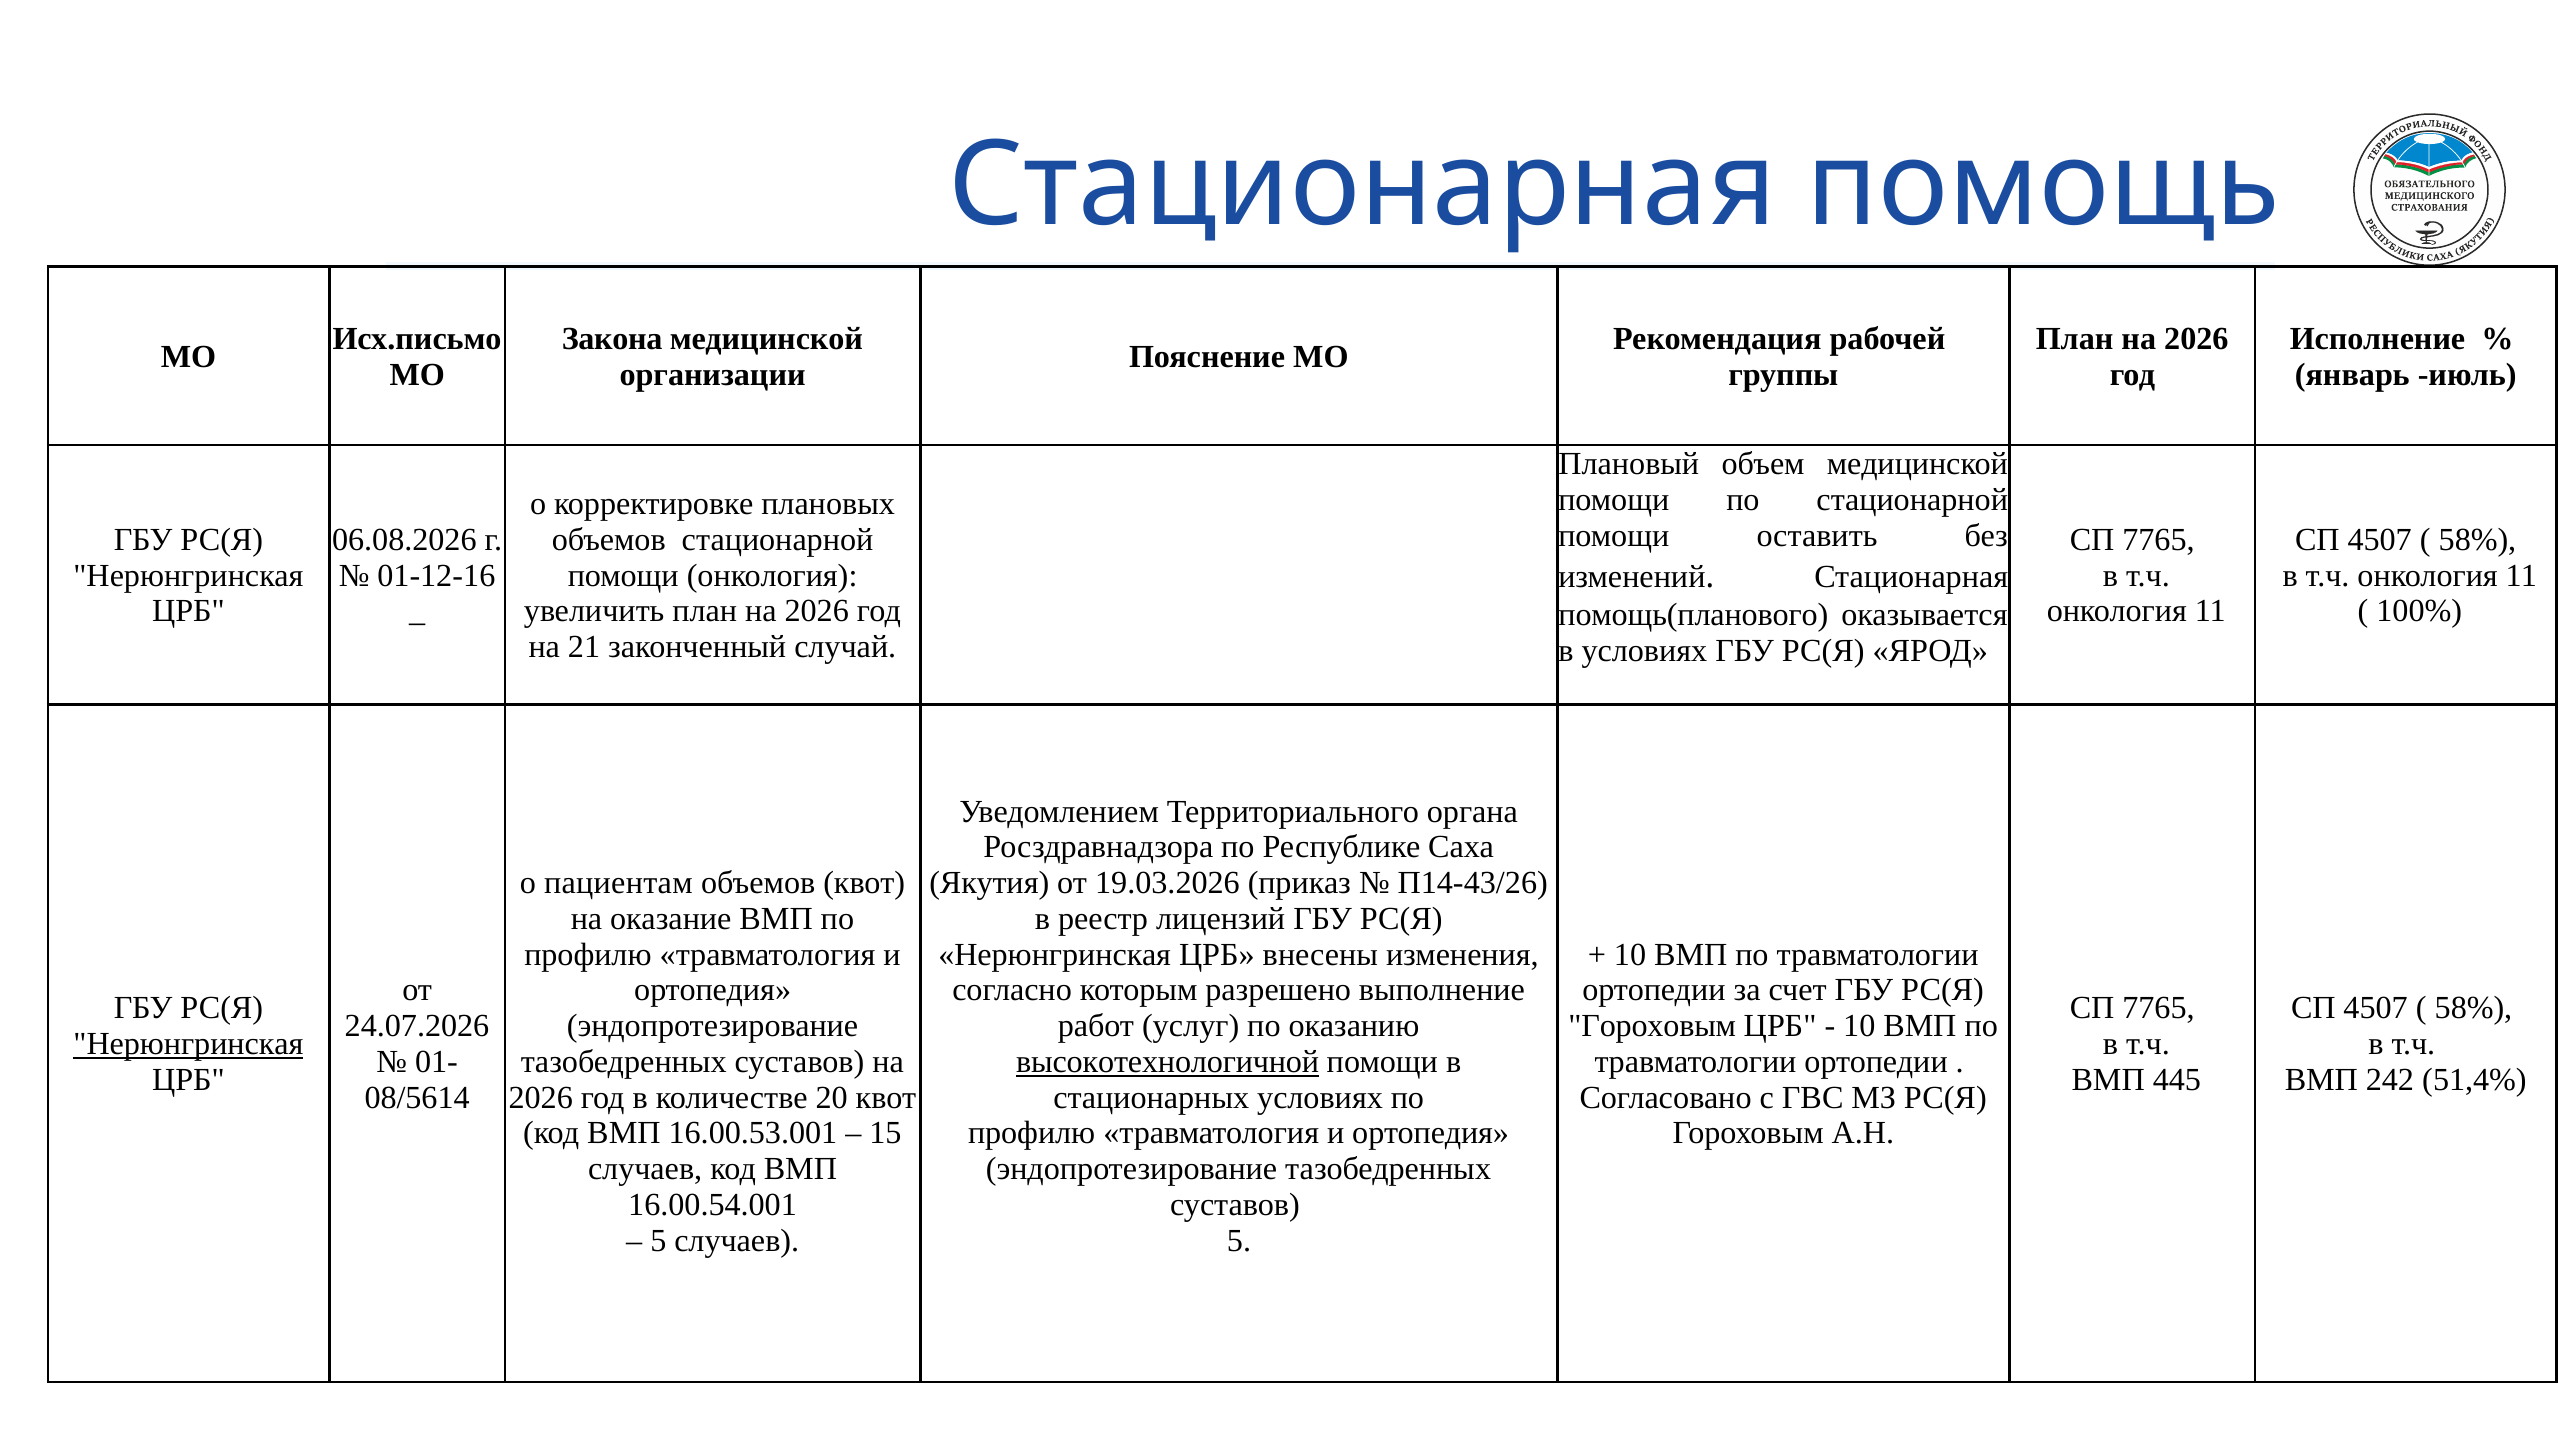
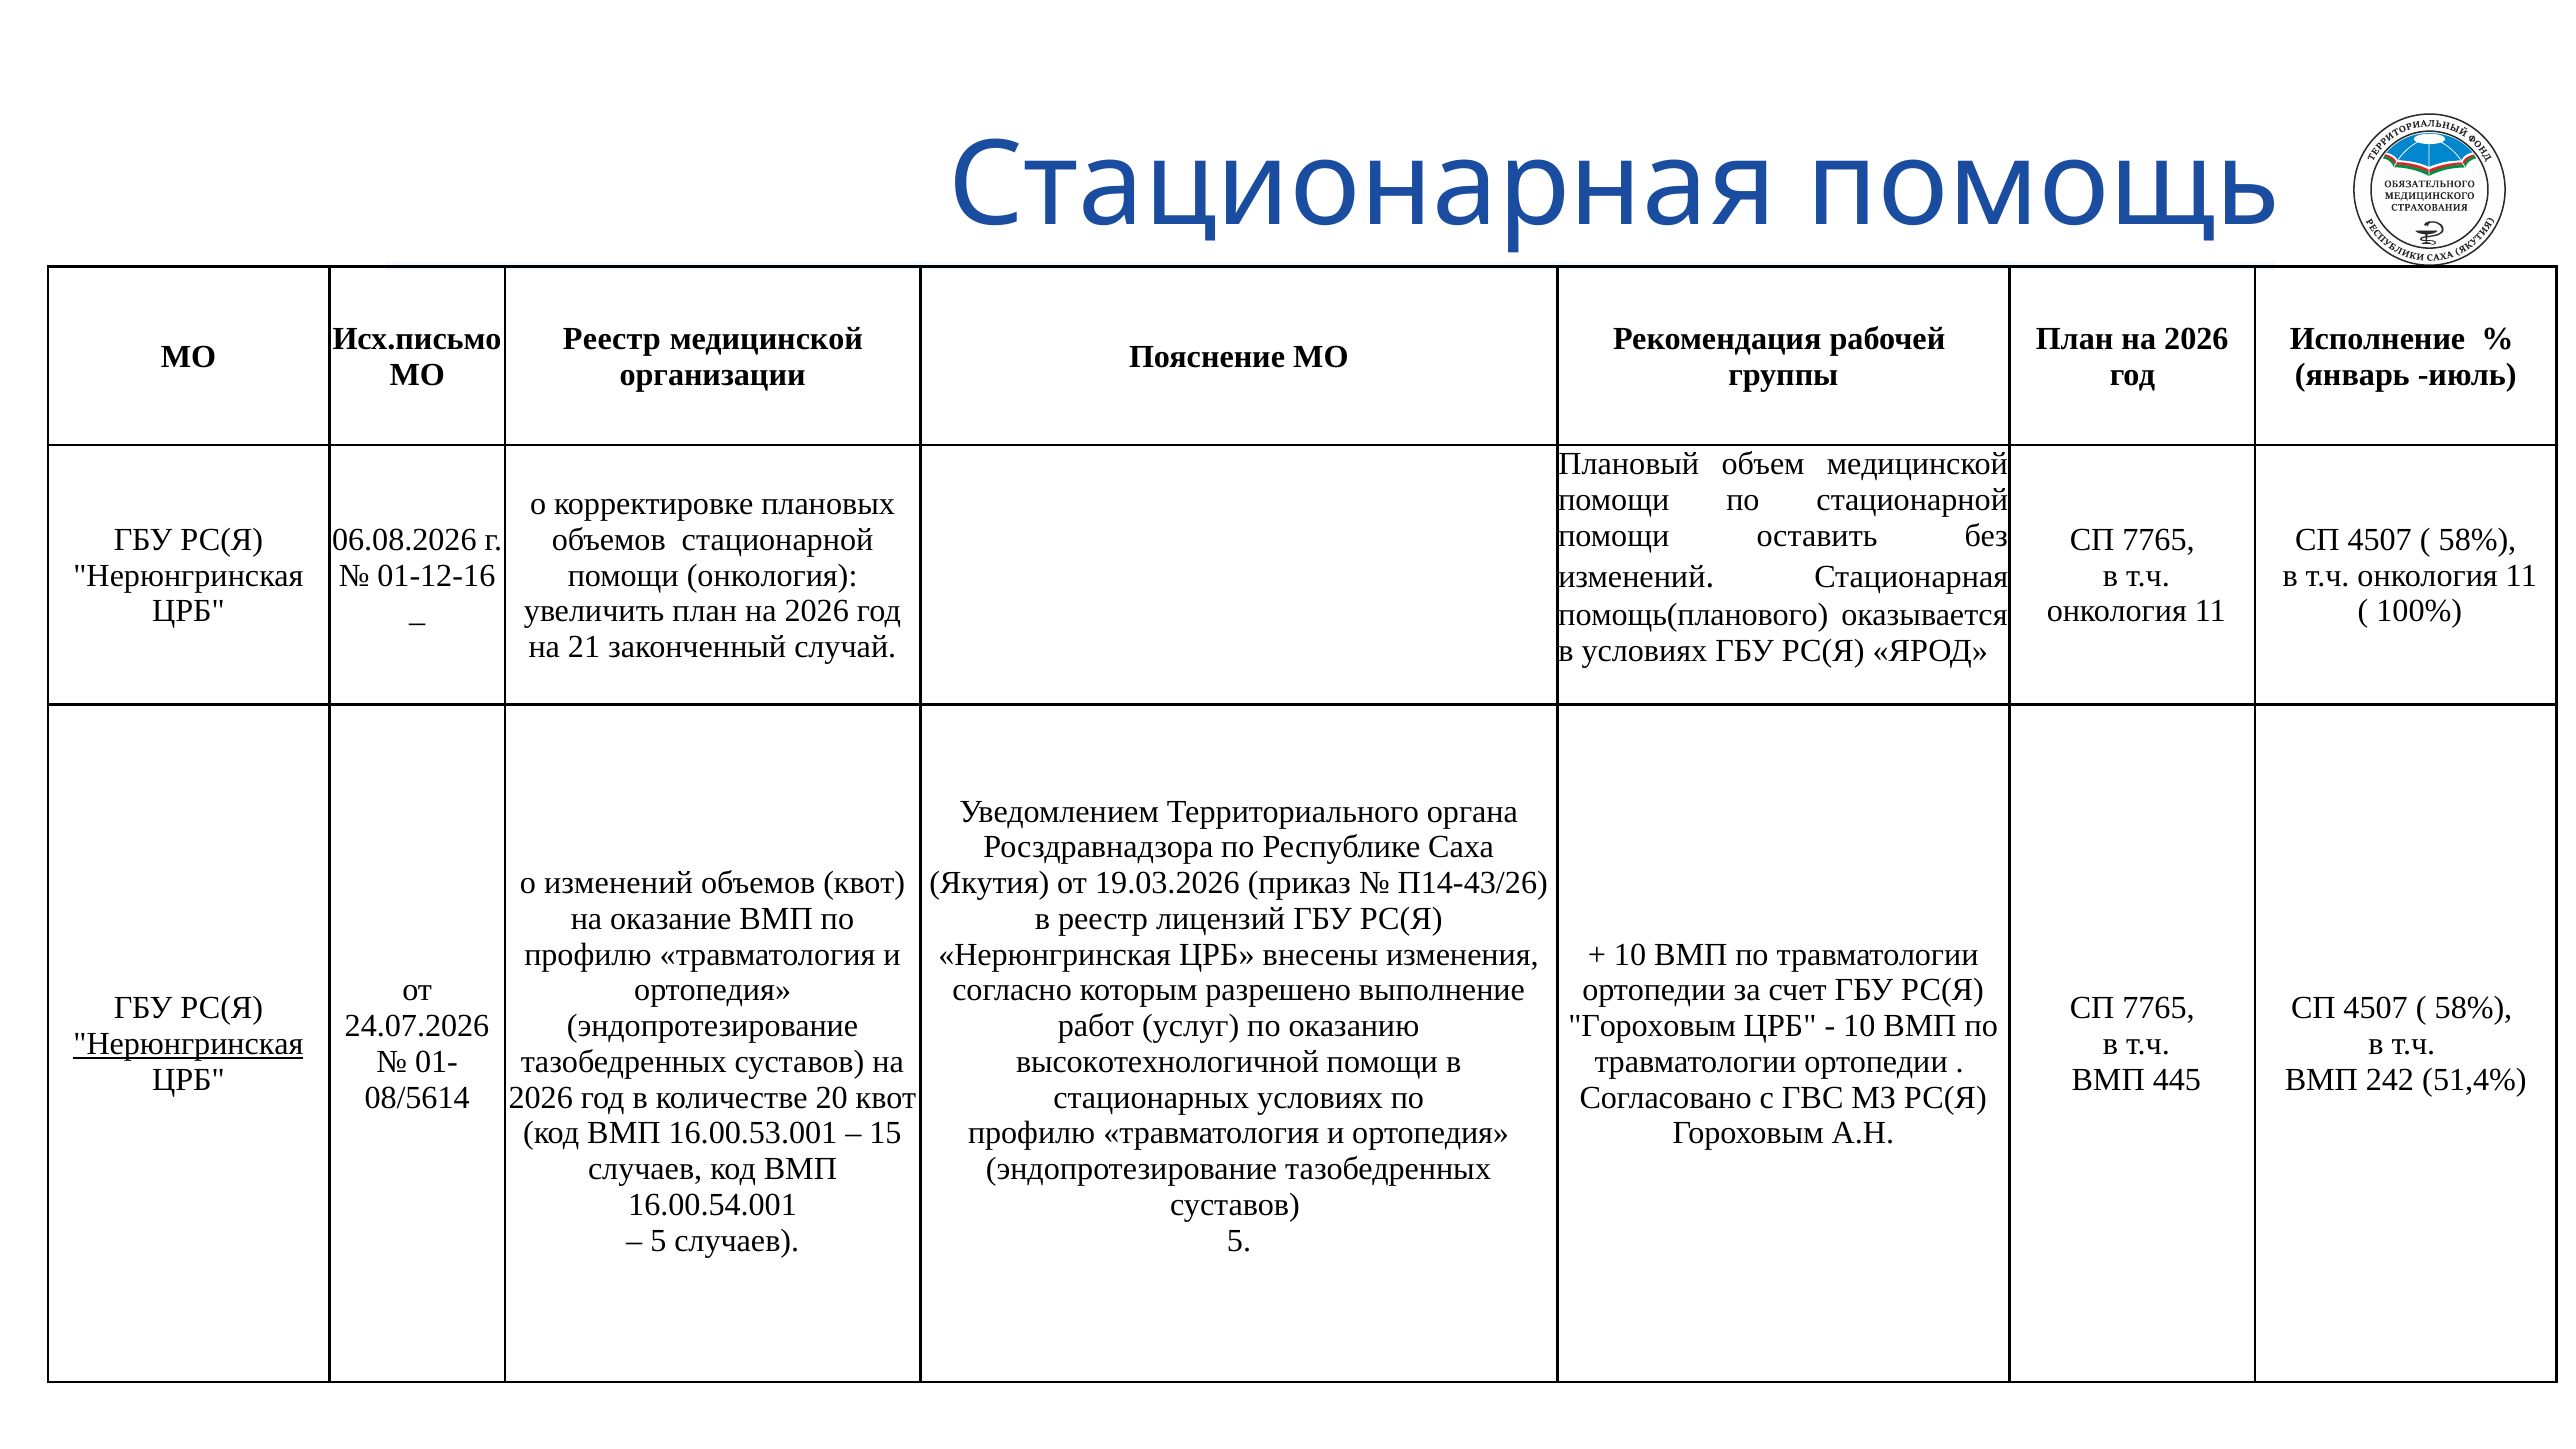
Закона at (612, 339): Закона -> Реестр
о пациентам: пациентам -> изменений
высокотехнологичной underline: present -> none
